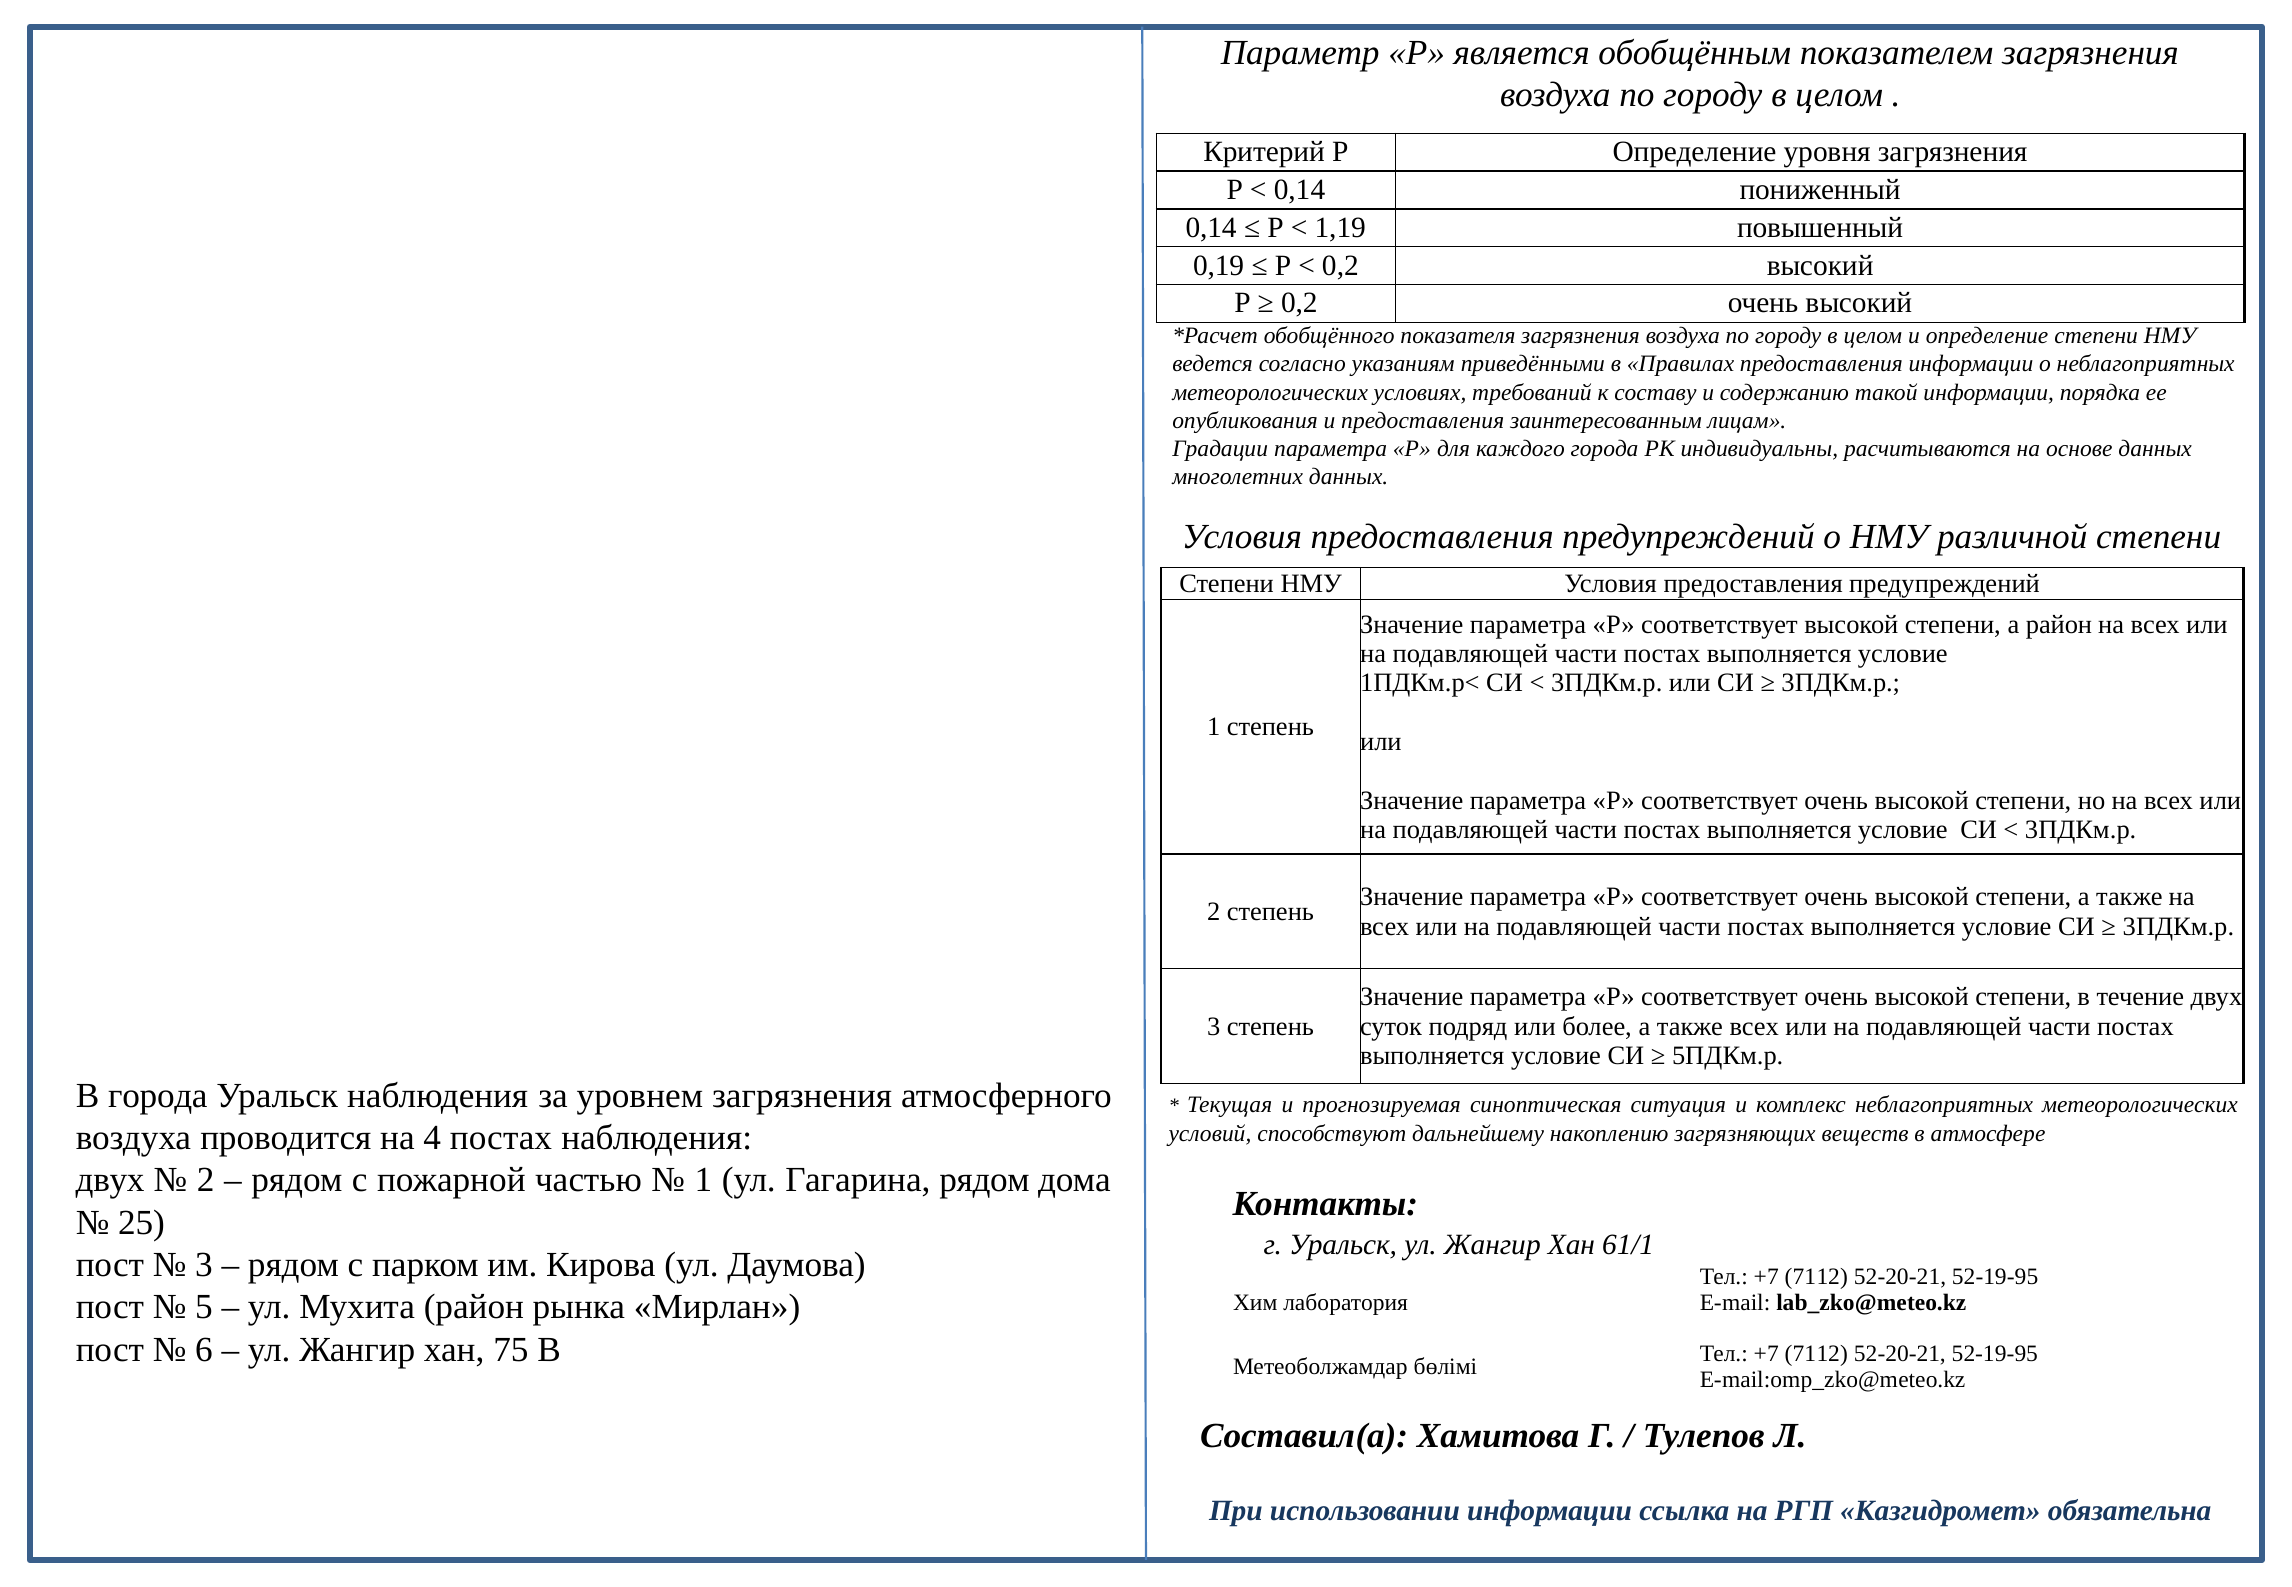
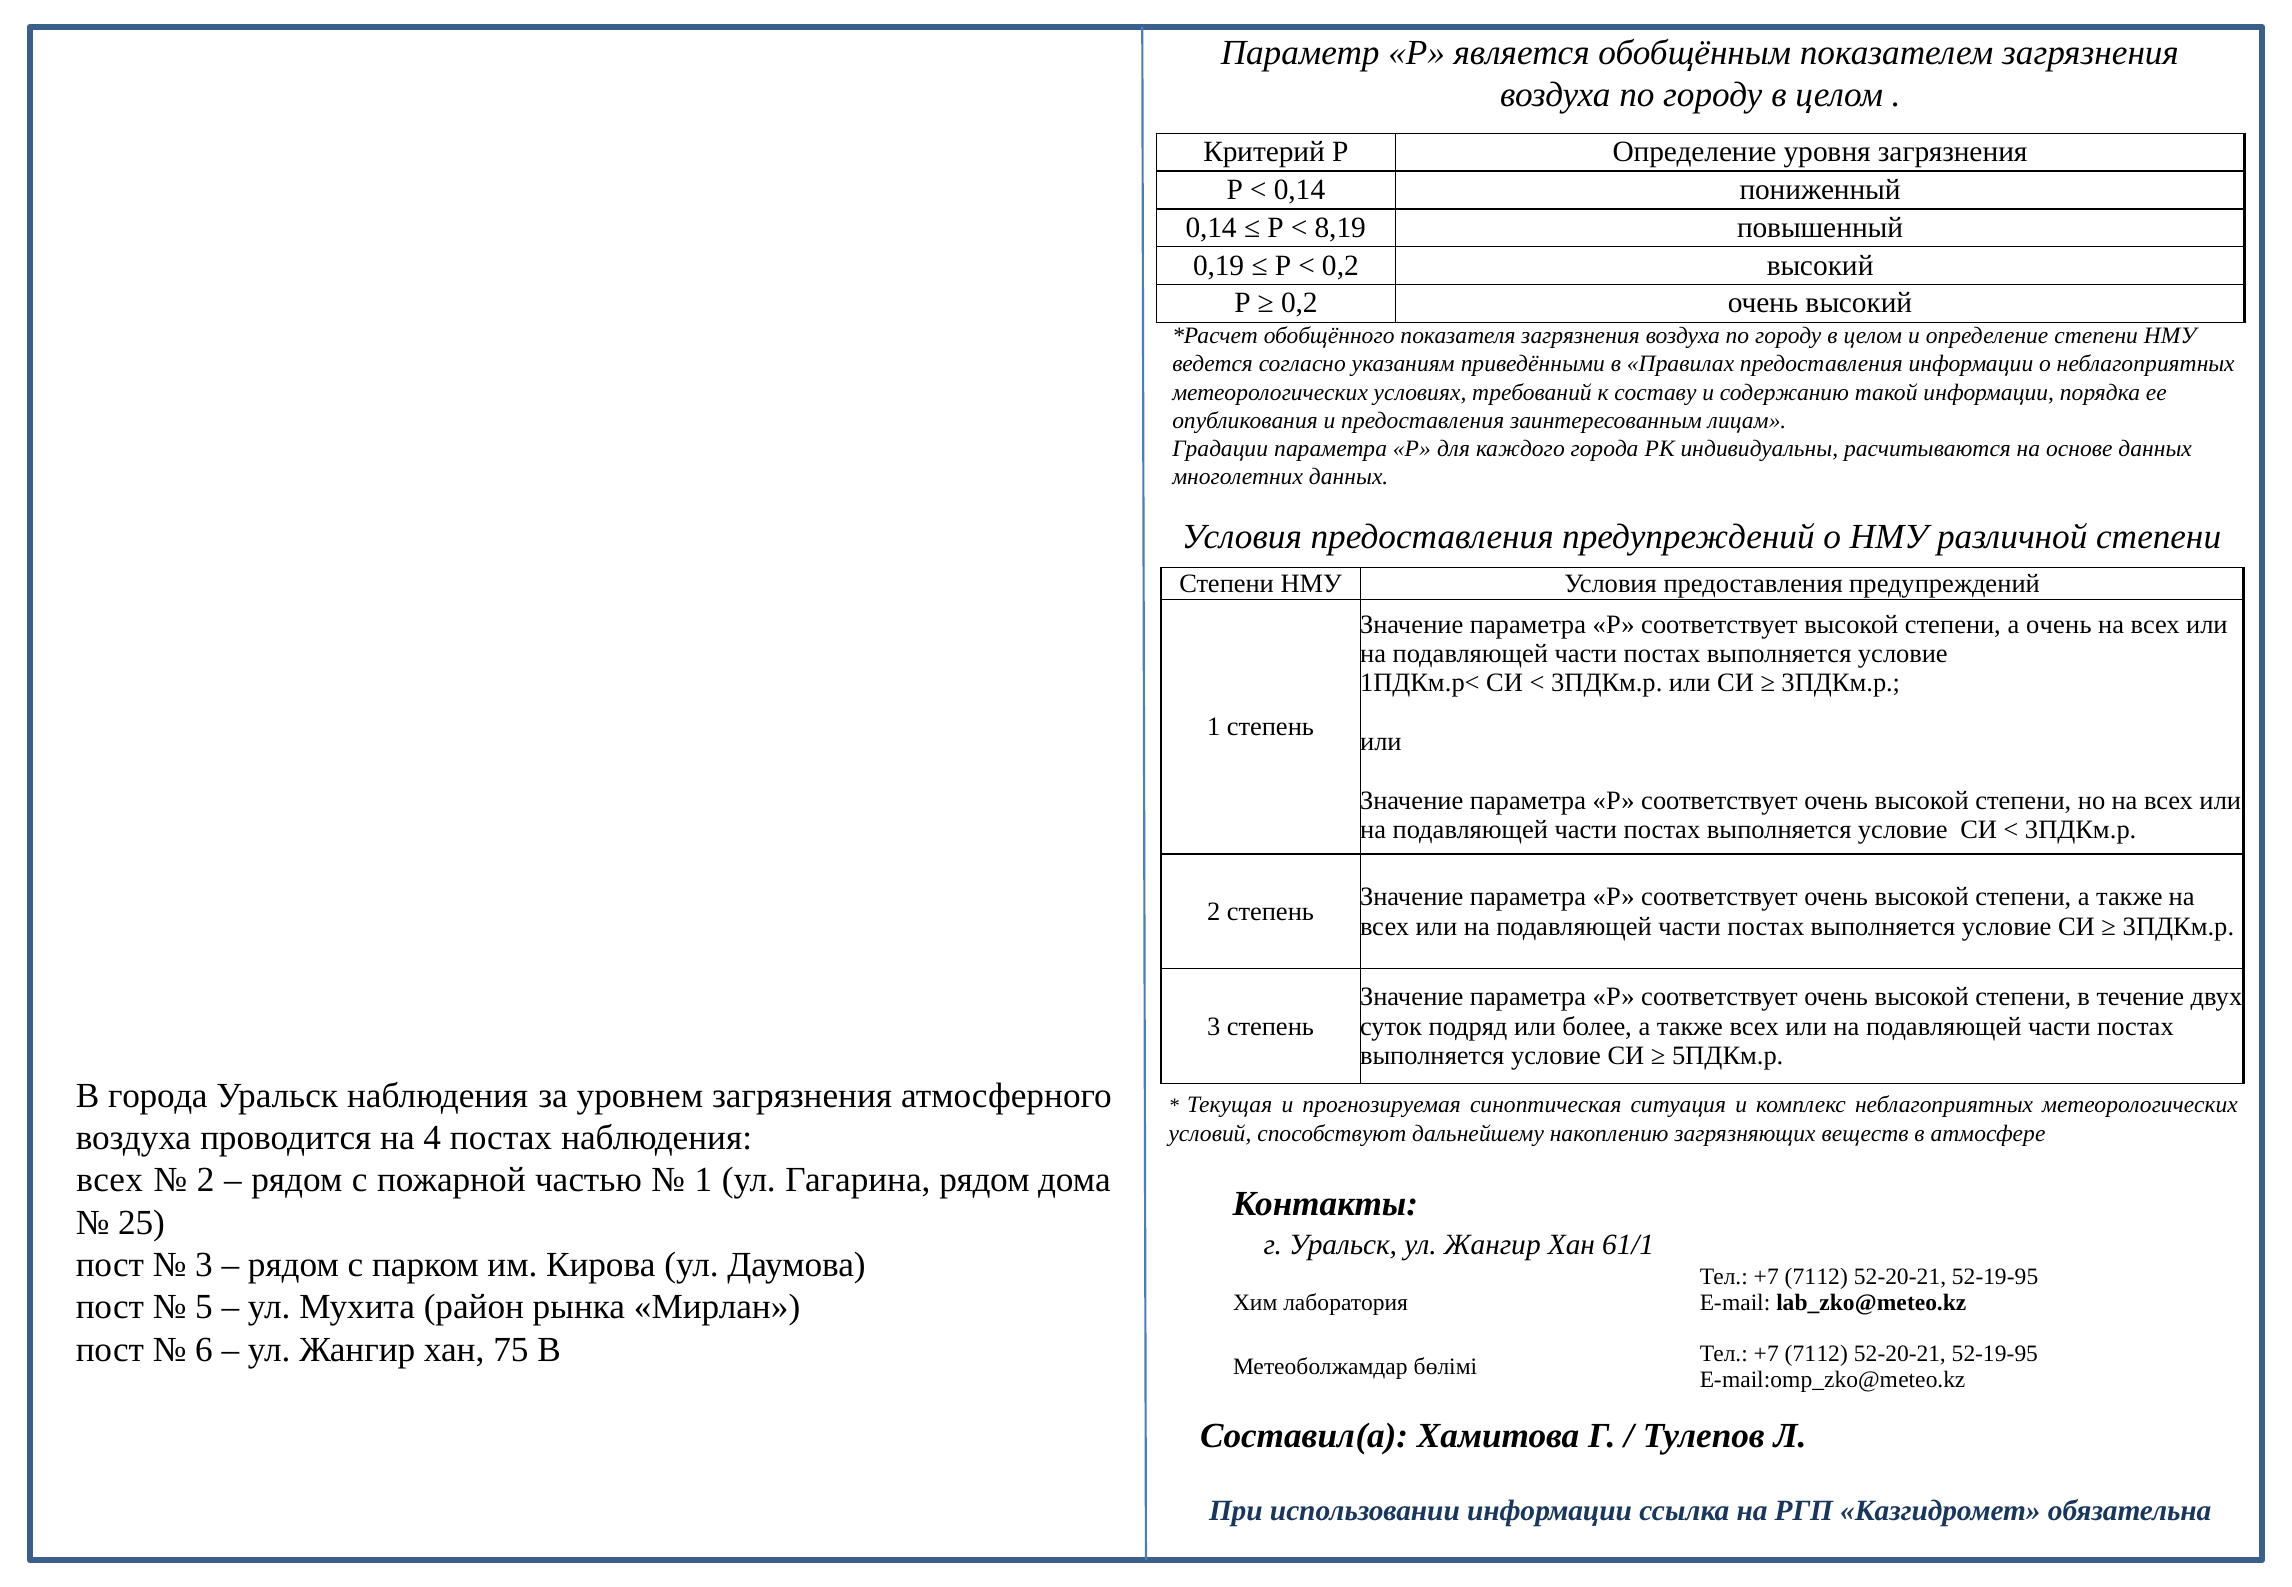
1,19: 1,19 -> 8,19
а район: район -> очень
двух at (110, 1180): двух -> всех
